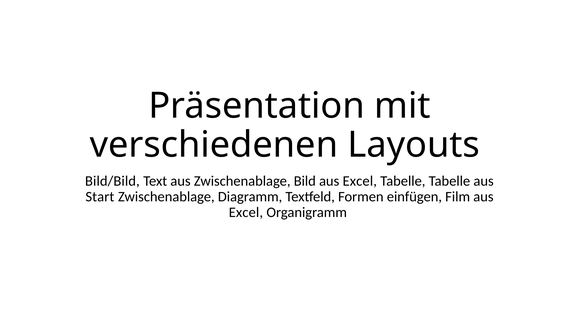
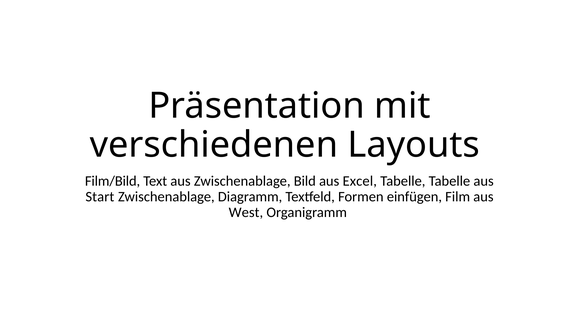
Bild/Bild: Bild/Bild -> Film/Bild
Excel at (246, 212): Excel -> West
